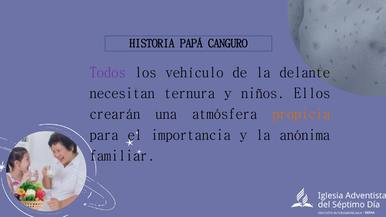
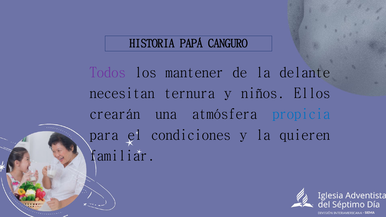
vehículo: vehículo -> mantener
propicia colour: orange -> blue
importancia: importancia -> condiciones
anónima: anónima -> quieren
